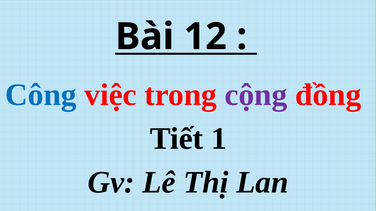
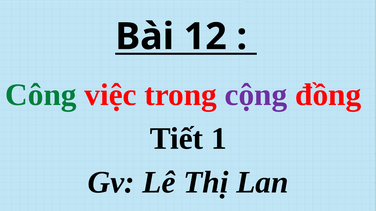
Công colour: blue -> green
